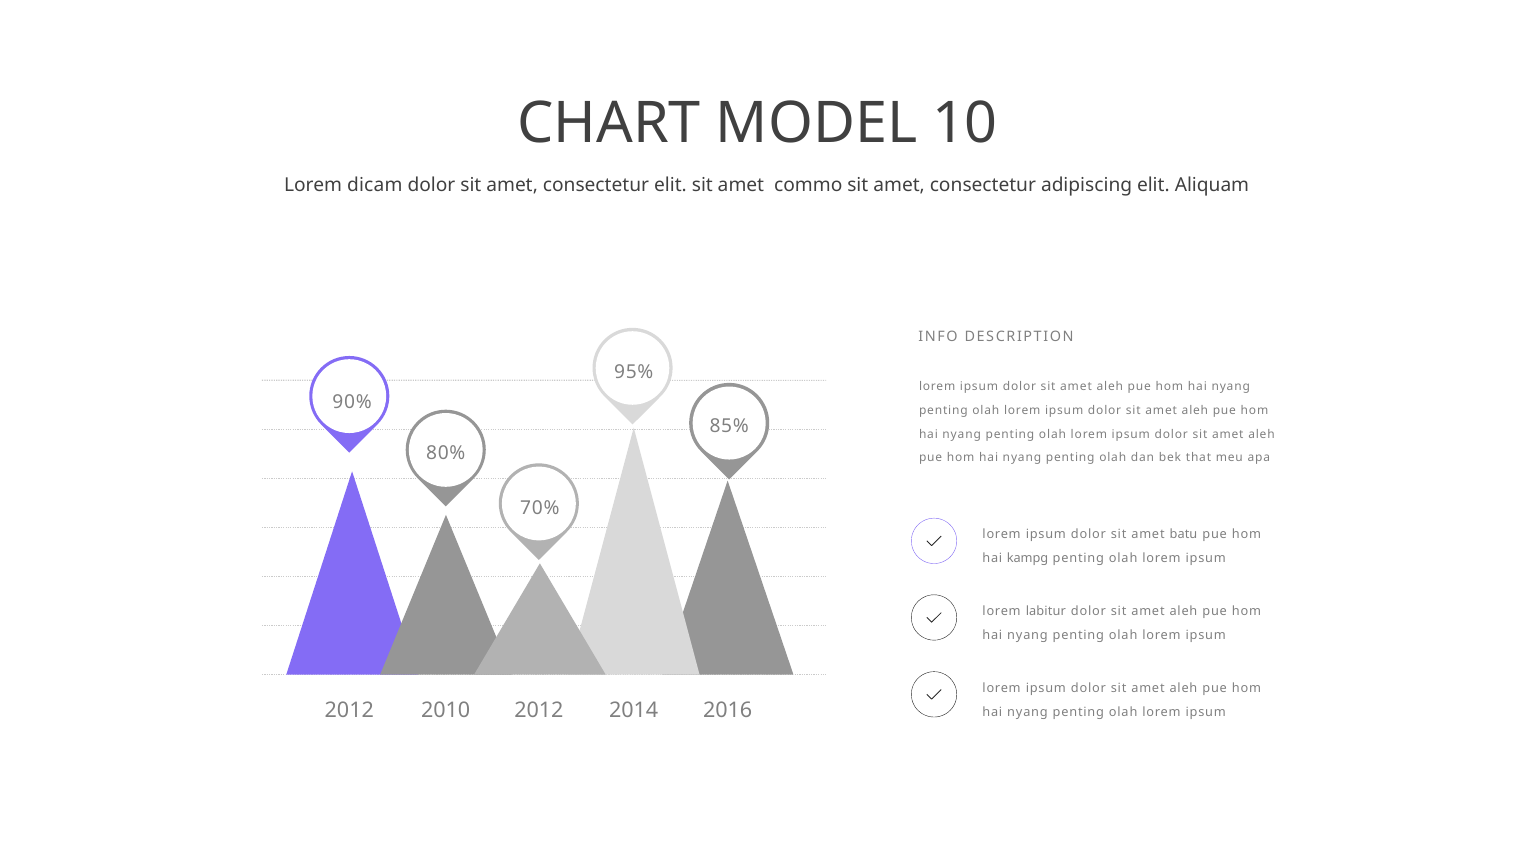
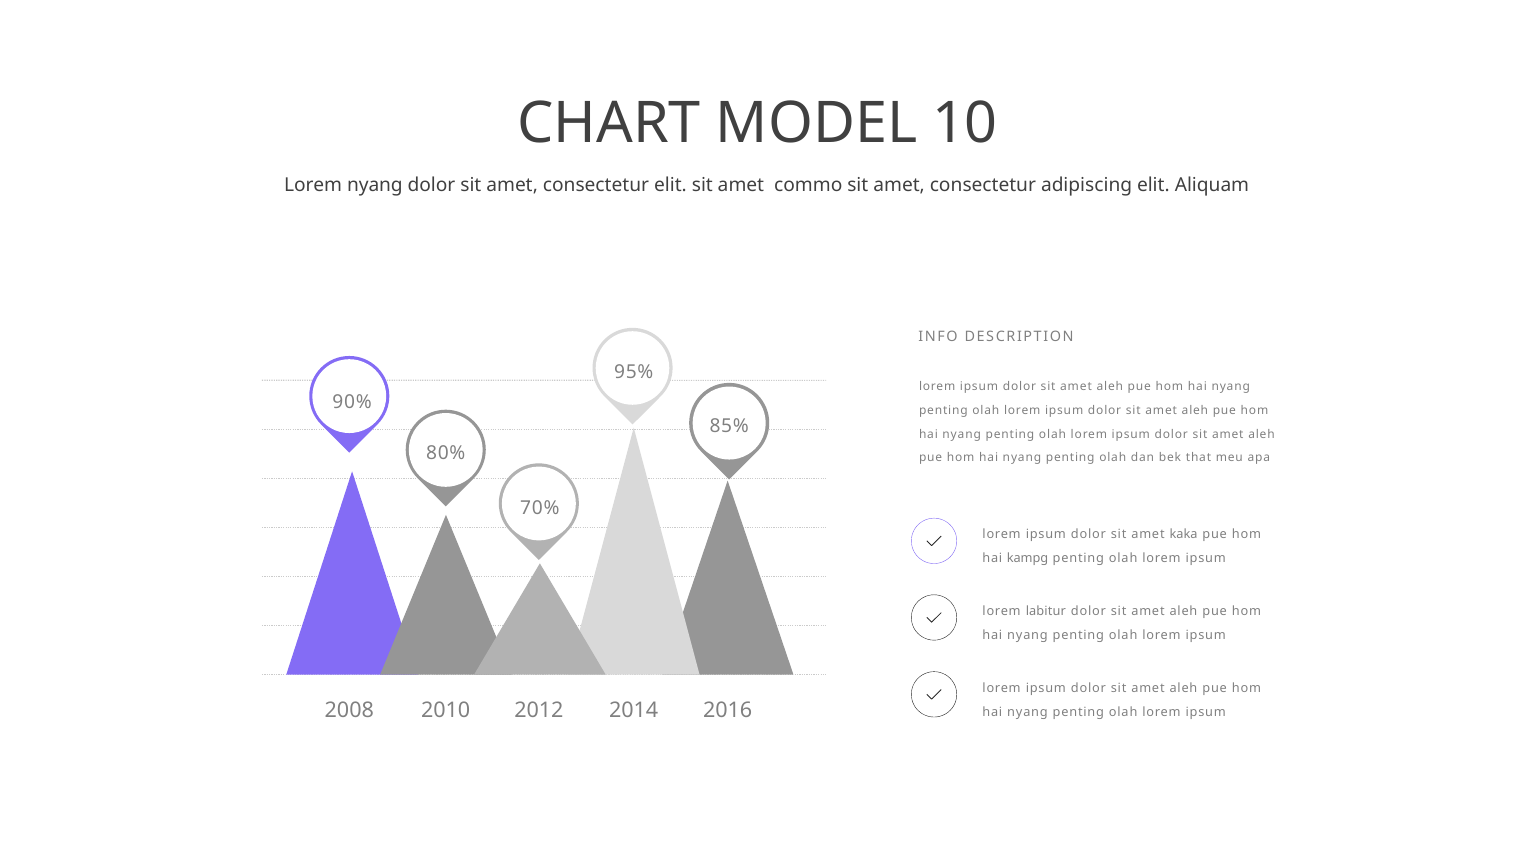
Lorem dicam: dicam -> nyang
batu: batu -> kaka
2012 at (349, 711): 2012 -> 2008
